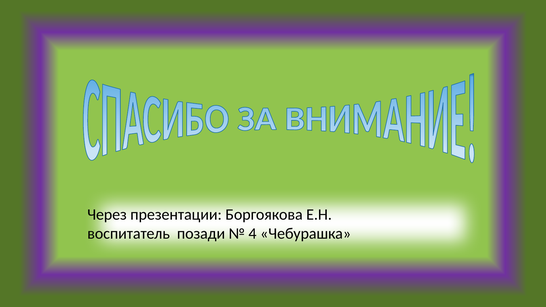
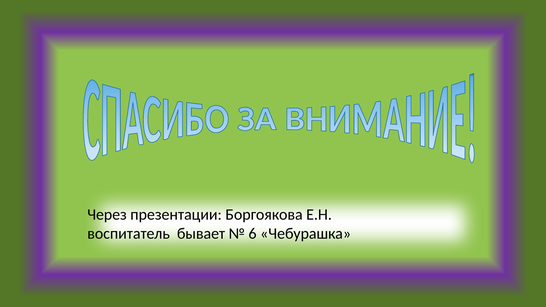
позади: позади -> бывает
4: 4 -> 6
